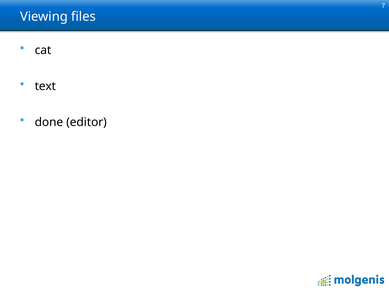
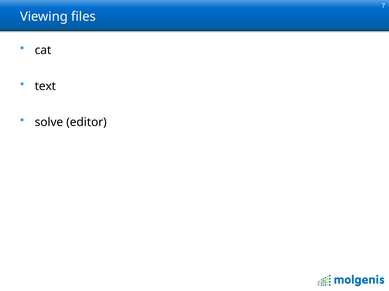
done: done -> solve
